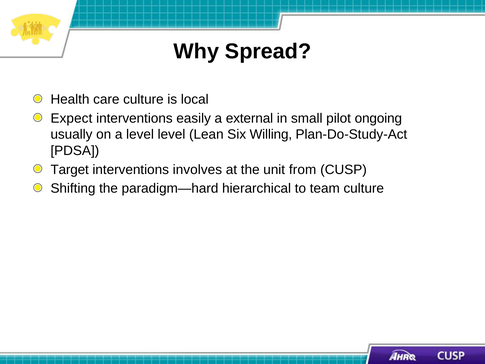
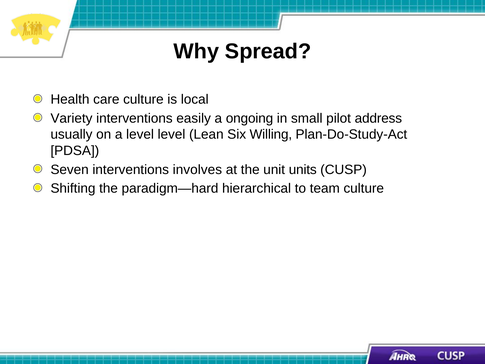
Expect: Expect -> Variety
external: external -> ongoing
ongoing: ongoing -> address
Target: Target -> Seven
from: from -> units
